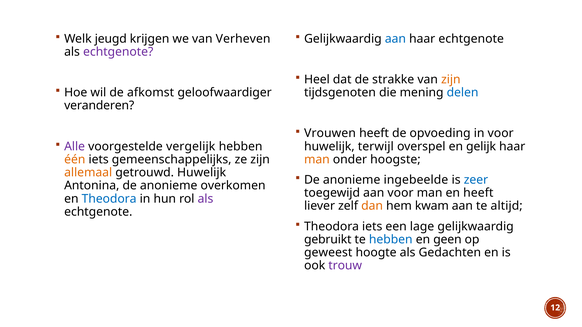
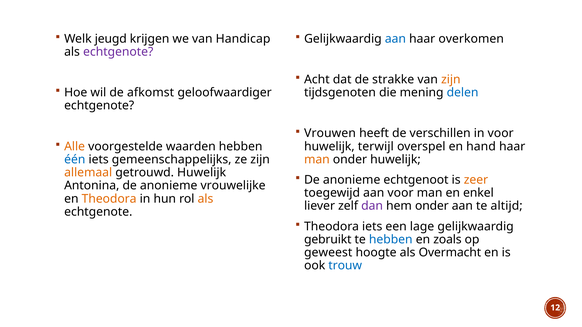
Verheven: Verheven -> Handicap
haar echtgenote: echtgenote -> overkomen
Heel: Heel -> Acht
veranderen at (99, 106): veranderen -> echtgenote
opvoeding: opvoeding -> verschillen
Alle colour: purple -> orange
vergelijk: vergelijk -> waarden
gelijk: gelijk -> hand
één colour: orange -> blue
onder hoogste: hoogste -> huwelijk
ingebeelde: ingebeelde -> echtgenoot
zeer colour: blue -> orange
overkomen: overkomen -> vrouwelijke
en heeft: heeft -> enkel
Theodora at (109, 199) colour: blue -> orange
als at (205, 199) colour: purple -> orange
dan colour: orange -> purple
hem kwam: kwam -> onder
geen: geen -> zoals
Gedachten: Gedachten -> Overmacht
trouw colour: purple -> blue
